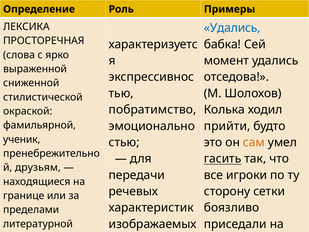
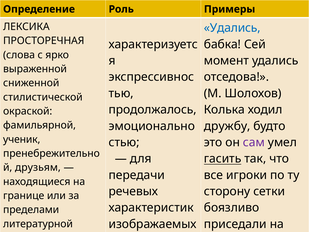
побратимство: побратимство -> продолжалось
прийти: прийти -> дружбу
сам colour: orange -> purple
